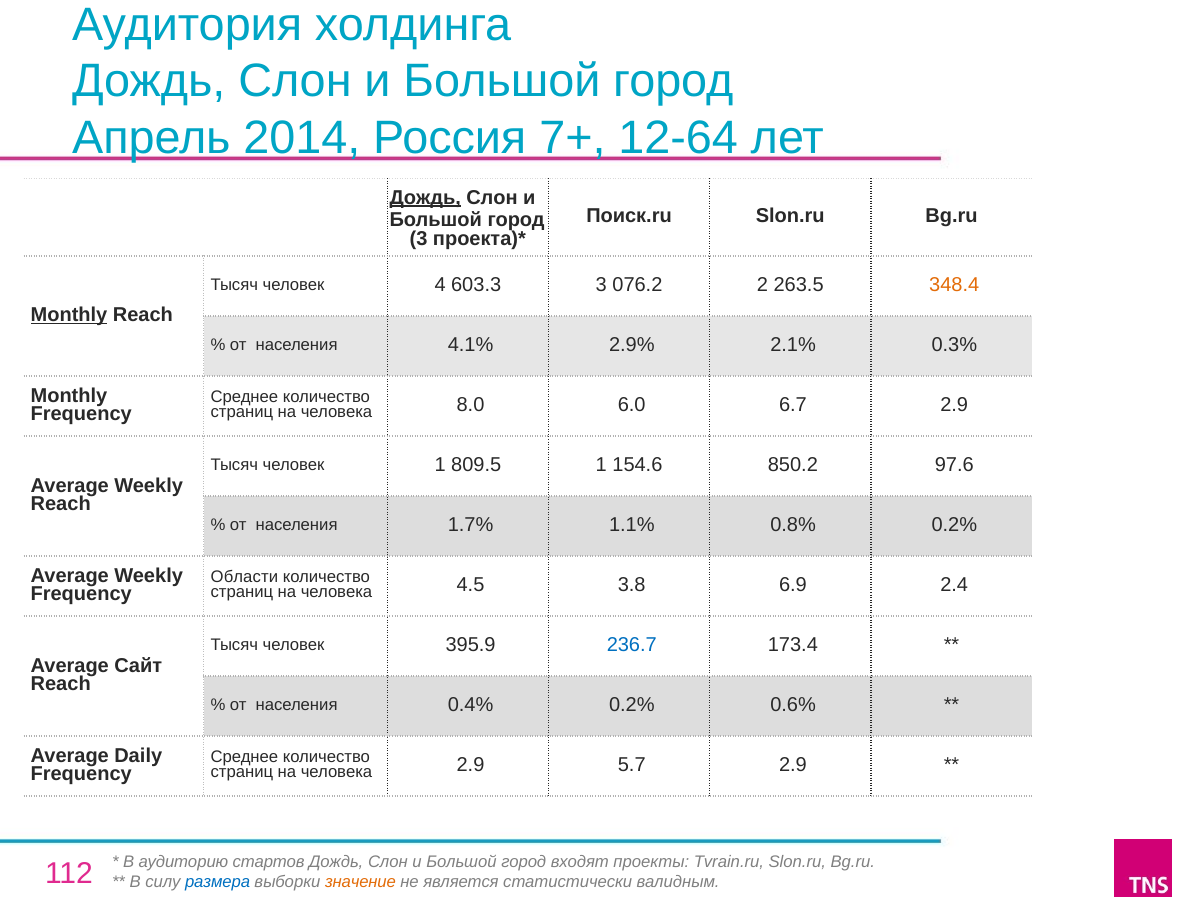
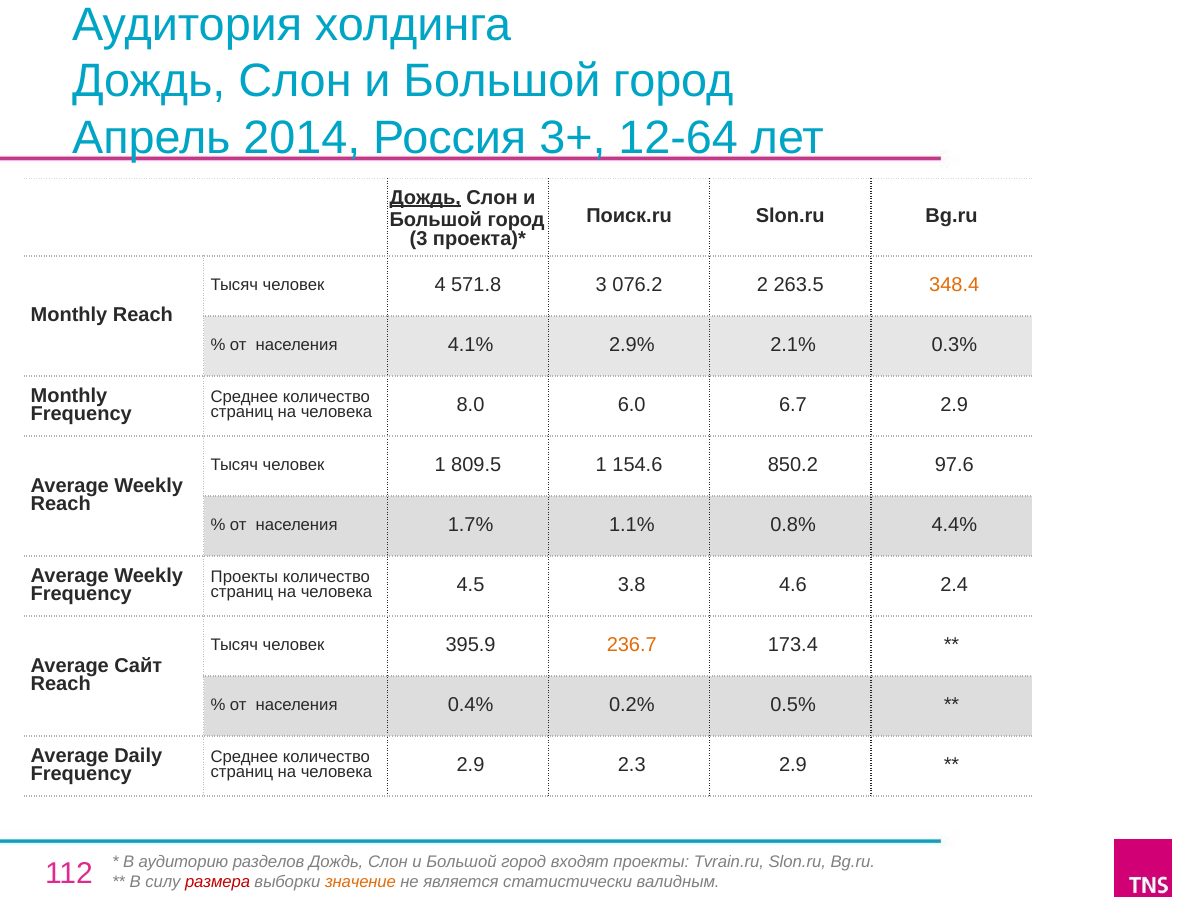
7+: 7+ -> 3+
603.3: 603.3 -> 571.8
Monthly at (69, 314) underline: present -> none
0.8% 0.2%: 0.2% -> 4.4%
Области at (244, 577): Области -> Проекты
6.9: 6.9 -> 4.6
236.7 colour: blue -> orange
0.6%: 0.6% -> 0.5%
5.7: 5.7 -> 2.3
стартов: стартов -> разделов
размера colour: blue -> red
